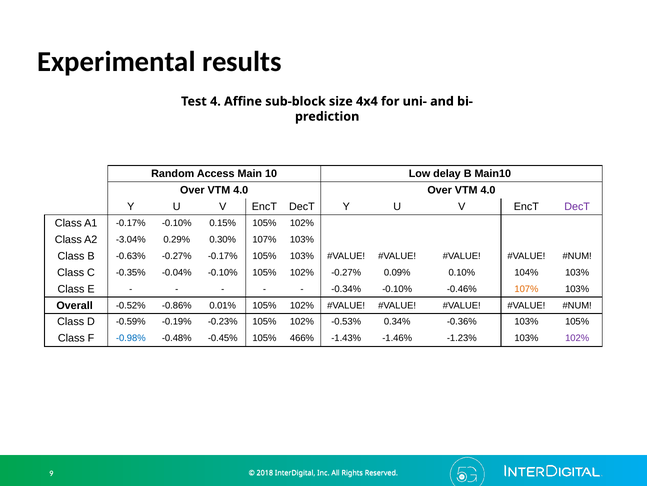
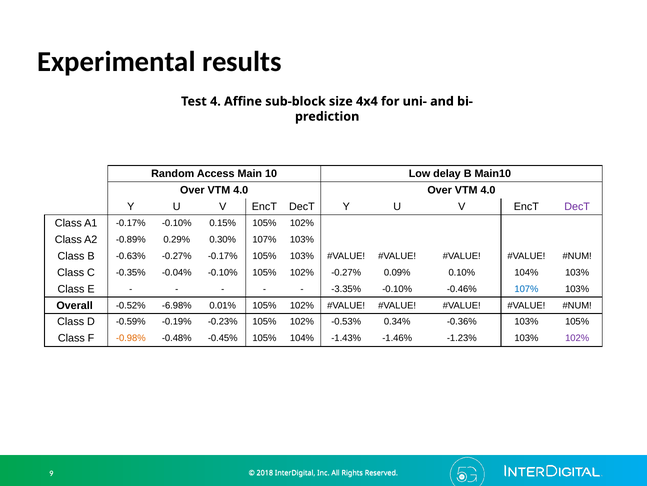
-3.04%: -3.04% -> -0.89%
-0.34%: -0.34% -> -3.35%
107% at (526, 289) colour: orange -> blue
-0.86%: -0.86% -> -6.98%
-0.98% colour: blue -> orange
105% 466%: 466% -> 104%
